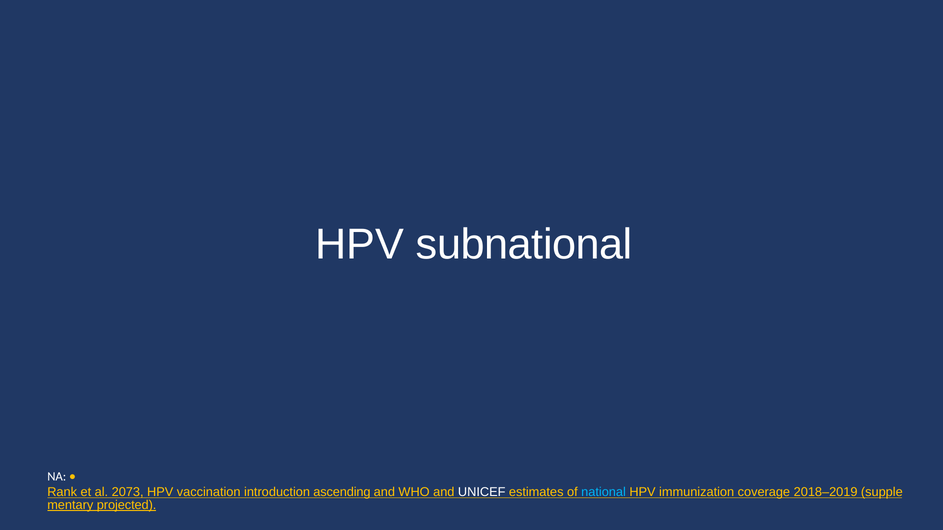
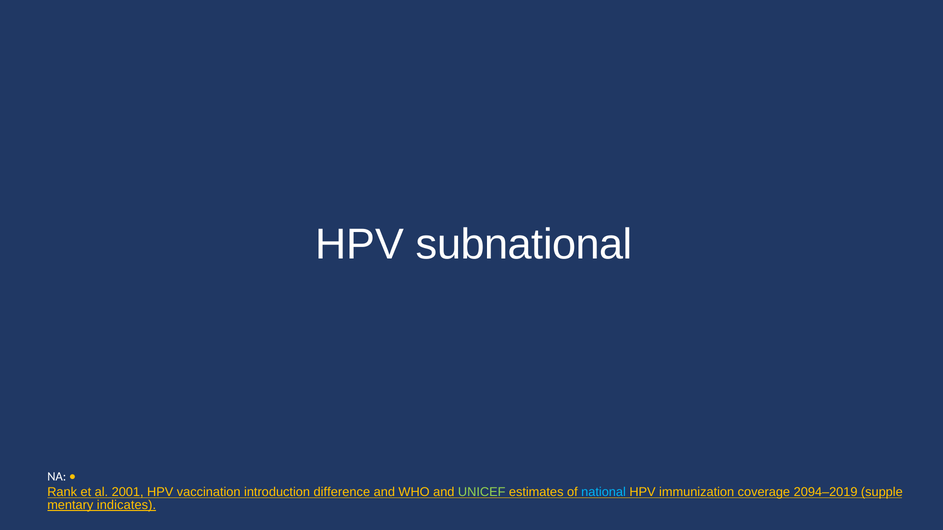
2073: 2073 -> 2001
ascending: ascending -> difference
UNICEF colour: white -> light green
2018–2019: 2018–2019 -> 2094–2019
projected: projected -> indicates
